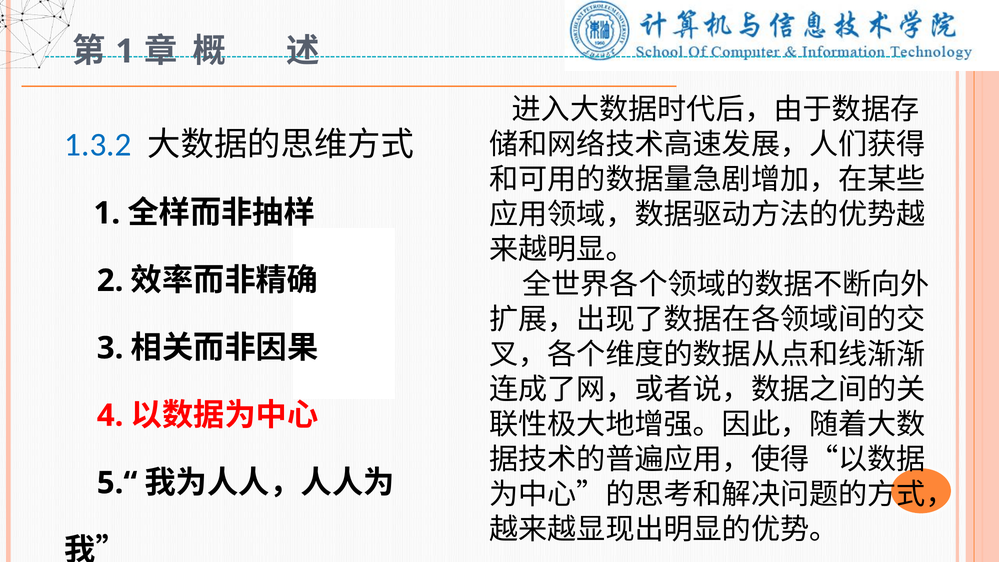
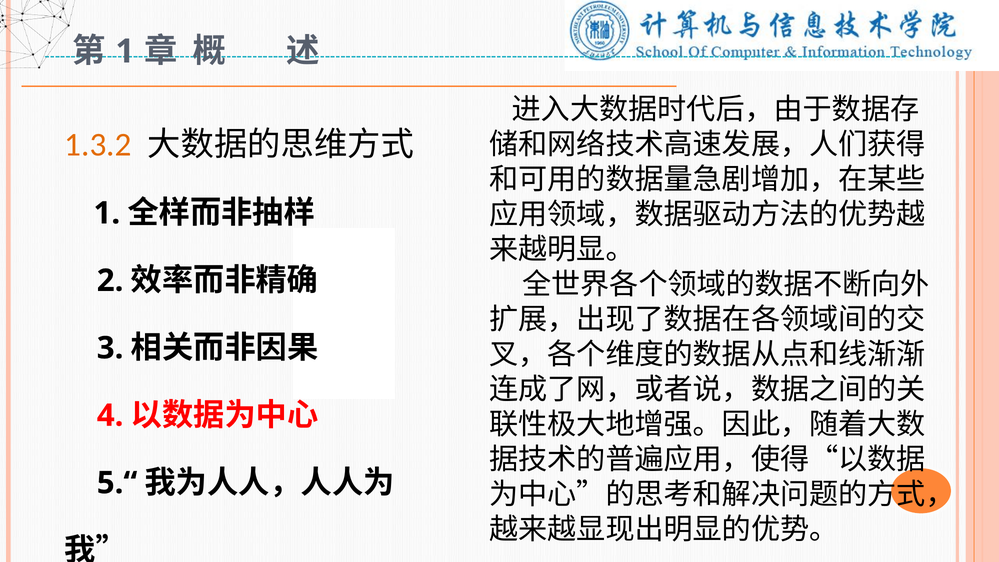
1.3.2 colour: blue -> orange
